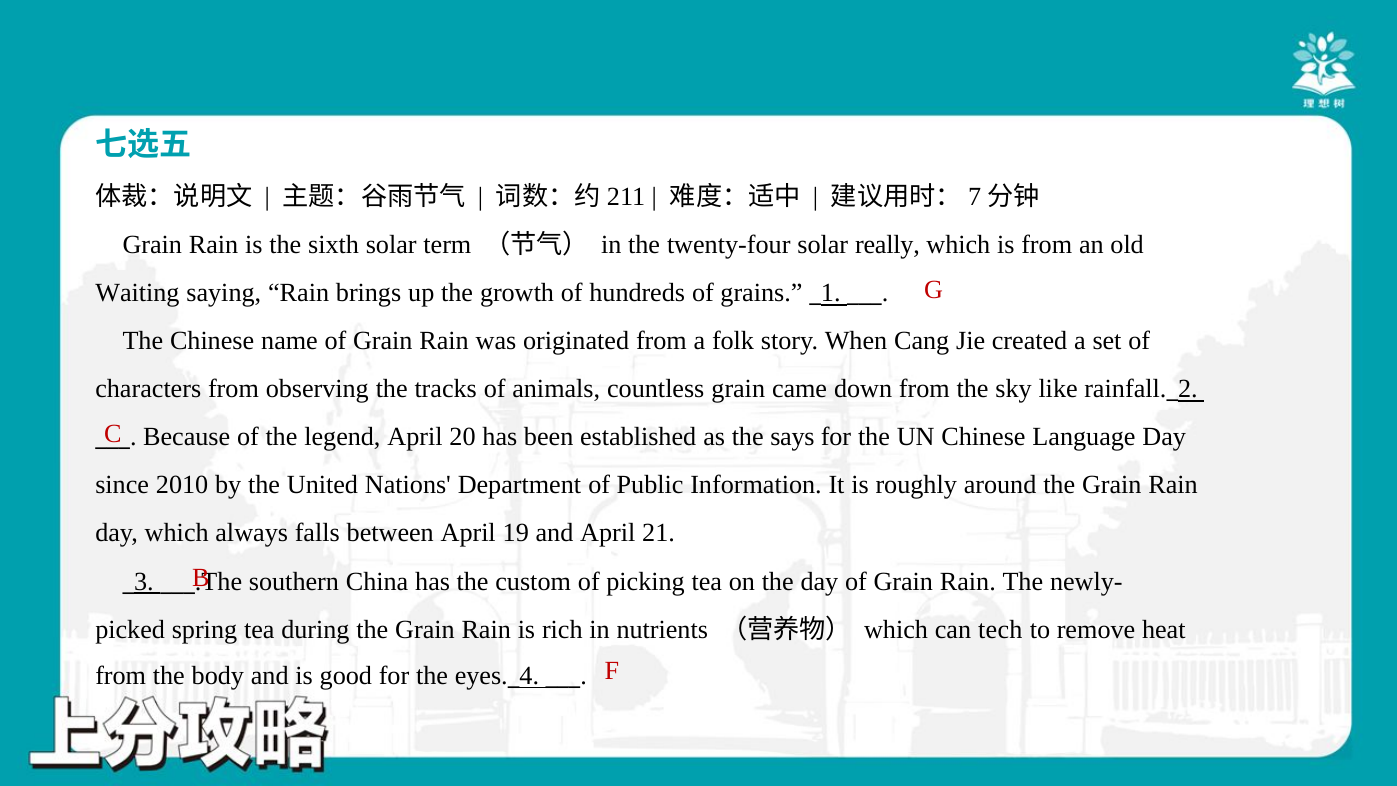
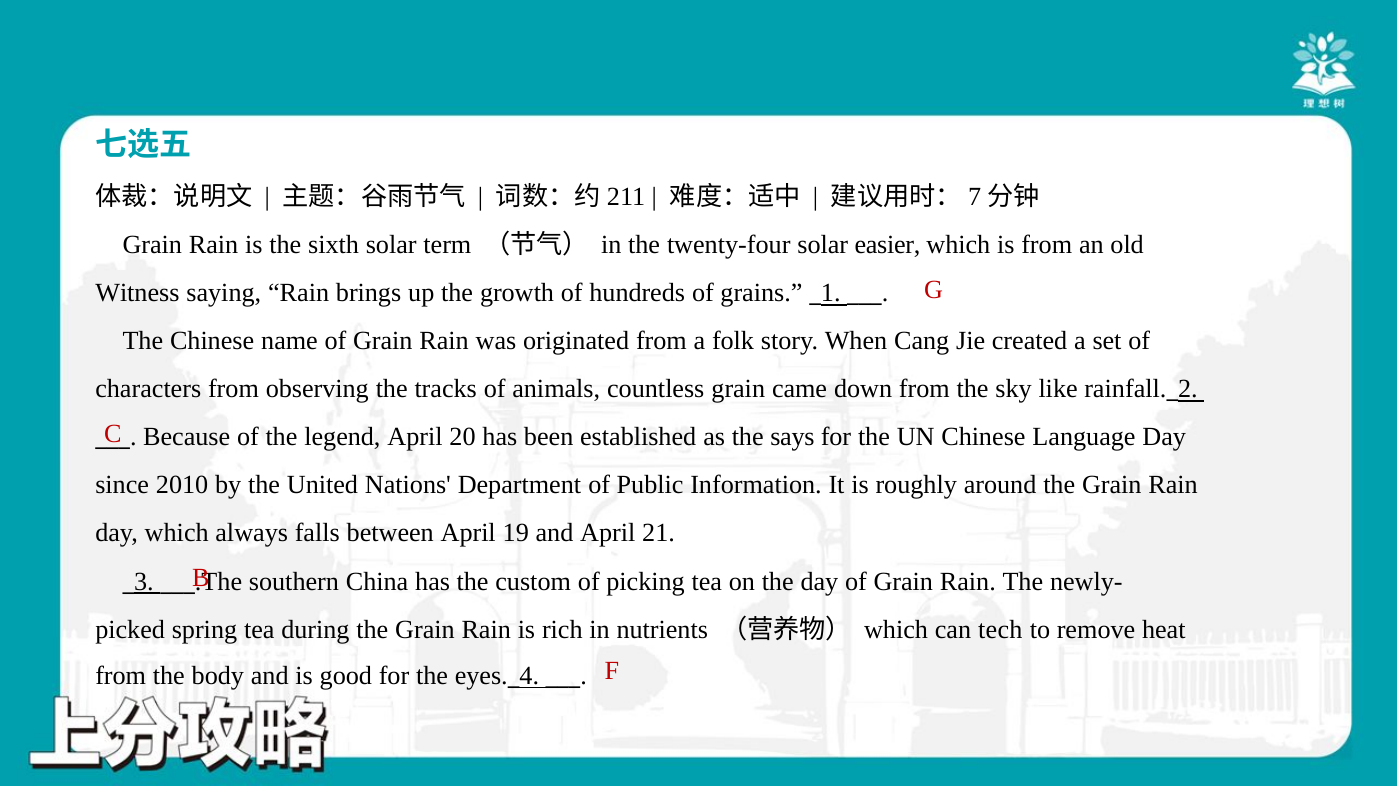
really: really -> easier
Waiting: Waiting -> Witness
